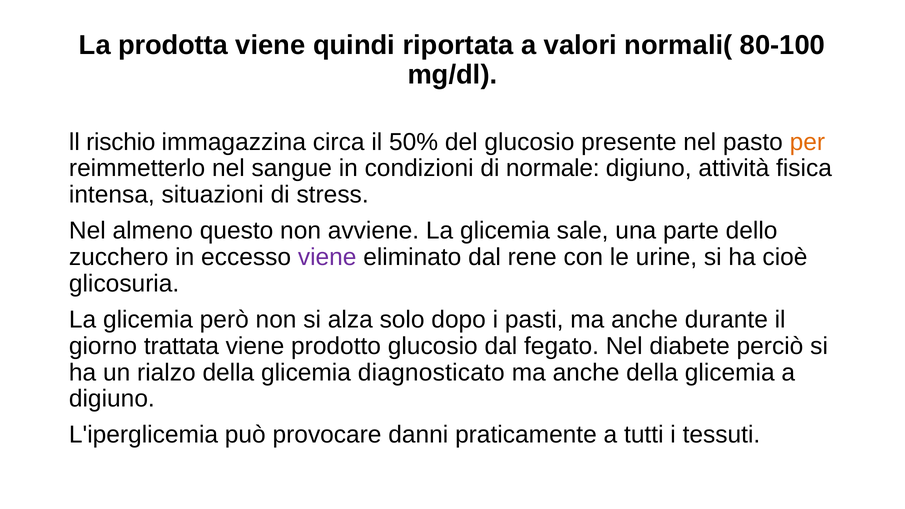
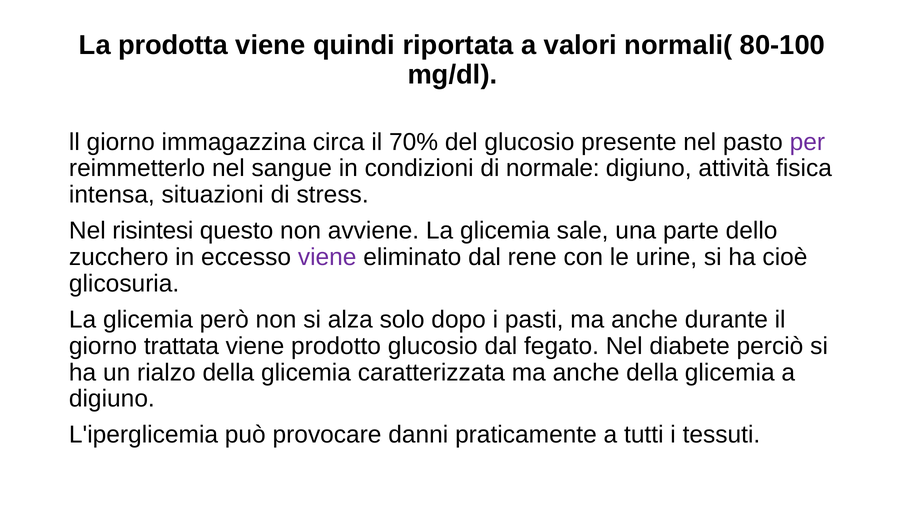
ll rischio: rischio -> giorno
50%: 50% -> 70%
per colour: orange -> purple
almeno: almeno -> risintesi
diagnosticato: diagnosticato -> caratterizzata
